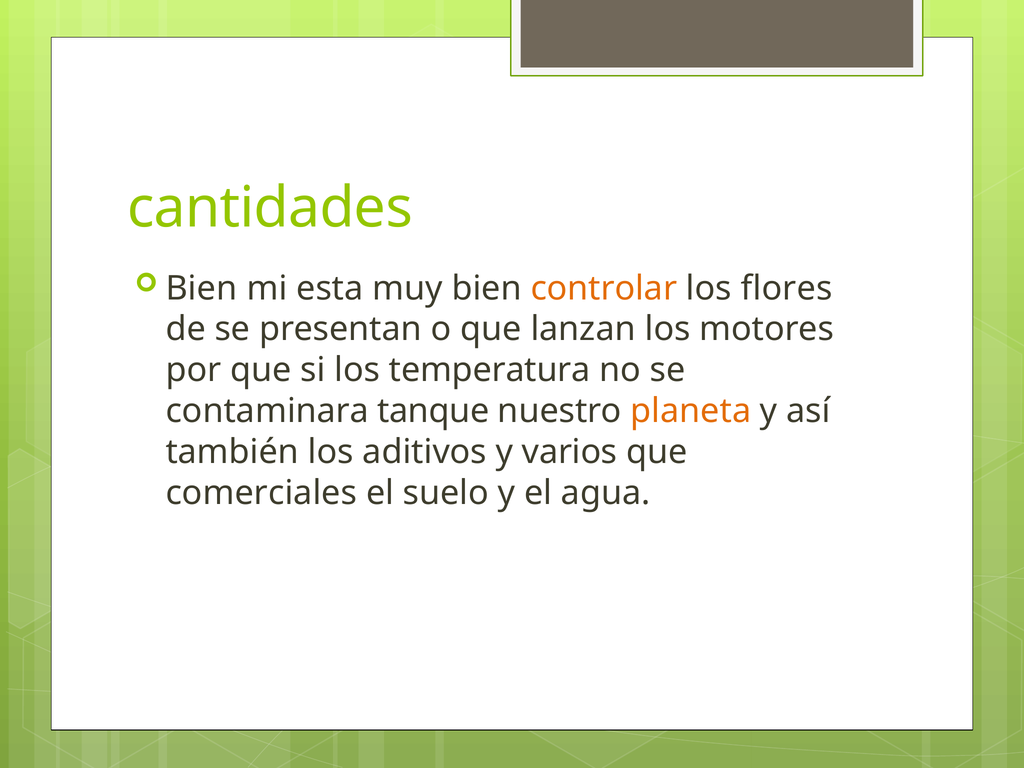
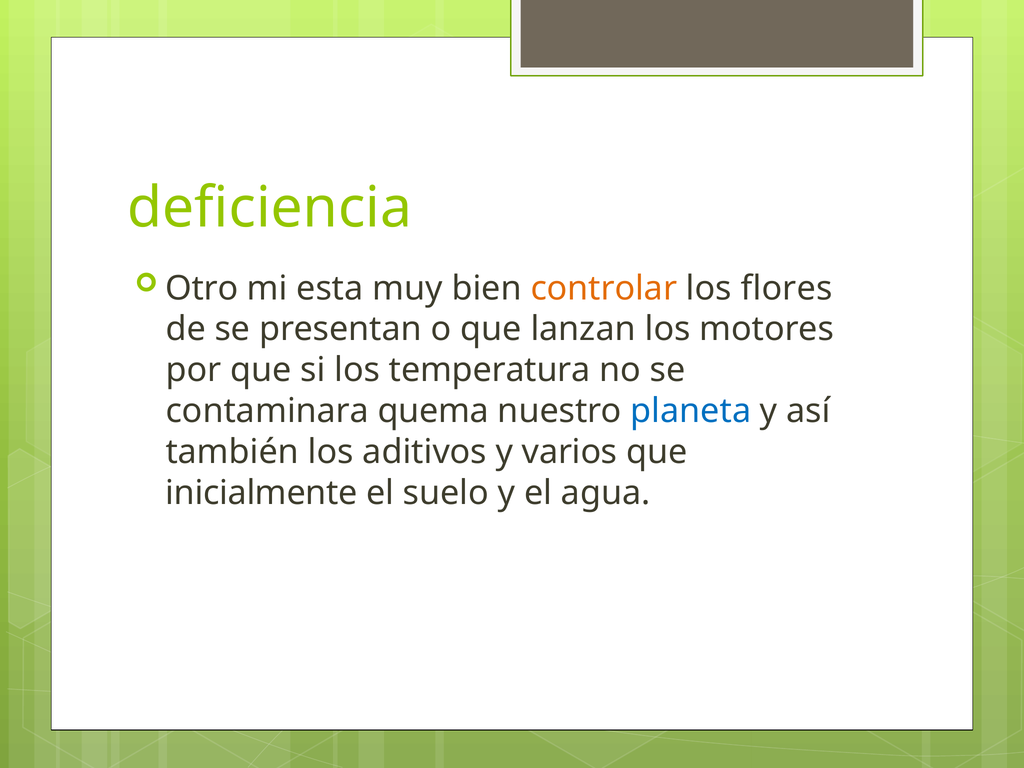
cantidades: cantidades -> deficiencia
Bien at (202, 288): Bien -> Otro
tanque: tanque -> quema
planeta colour: orange -> blue
comerciales: comerciales -> inicialmente
